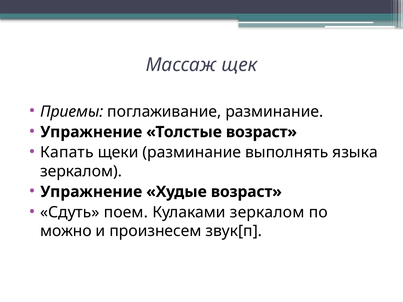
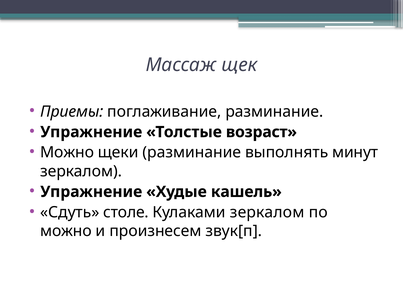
Капать at (67, 153): Капать -> Можно
языка: языка -> минут
Худые возраст: возраст -> кашель
поем: поем -> столе
